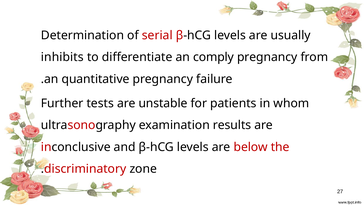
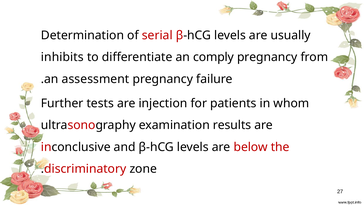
quantitative: quantitative -> assessment
unstable: unstable -> injection
